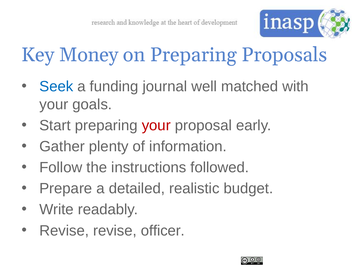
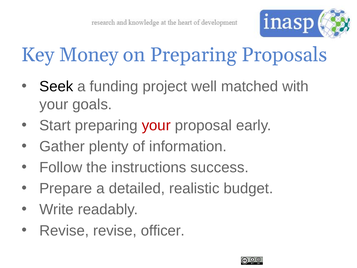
Seek colour: blue -> black
journal: journal -> project
followed: followed -> success
